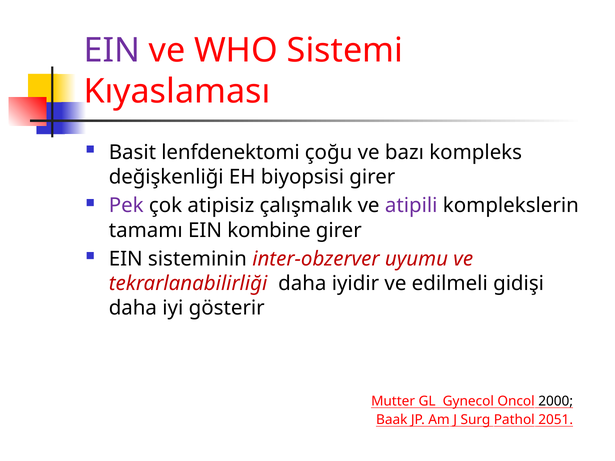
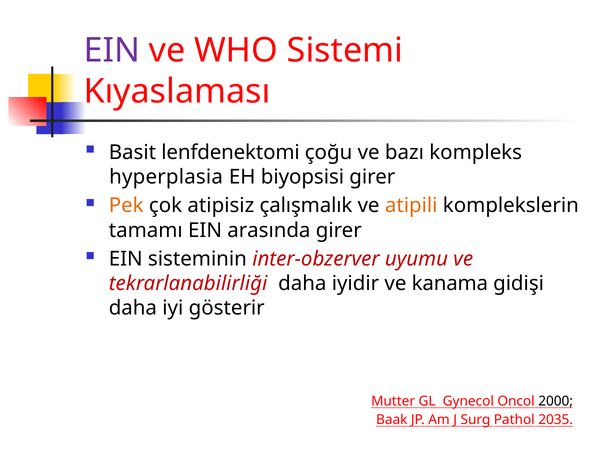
değişkenliği: değişkenliği -> hyperplasia
Pek colour: purple -> orange
atipili colour: purple -> orange
kombine: kombine -> arasında
edilmeli: edilmeli -> kanama
2051: 2051 -> 2035
